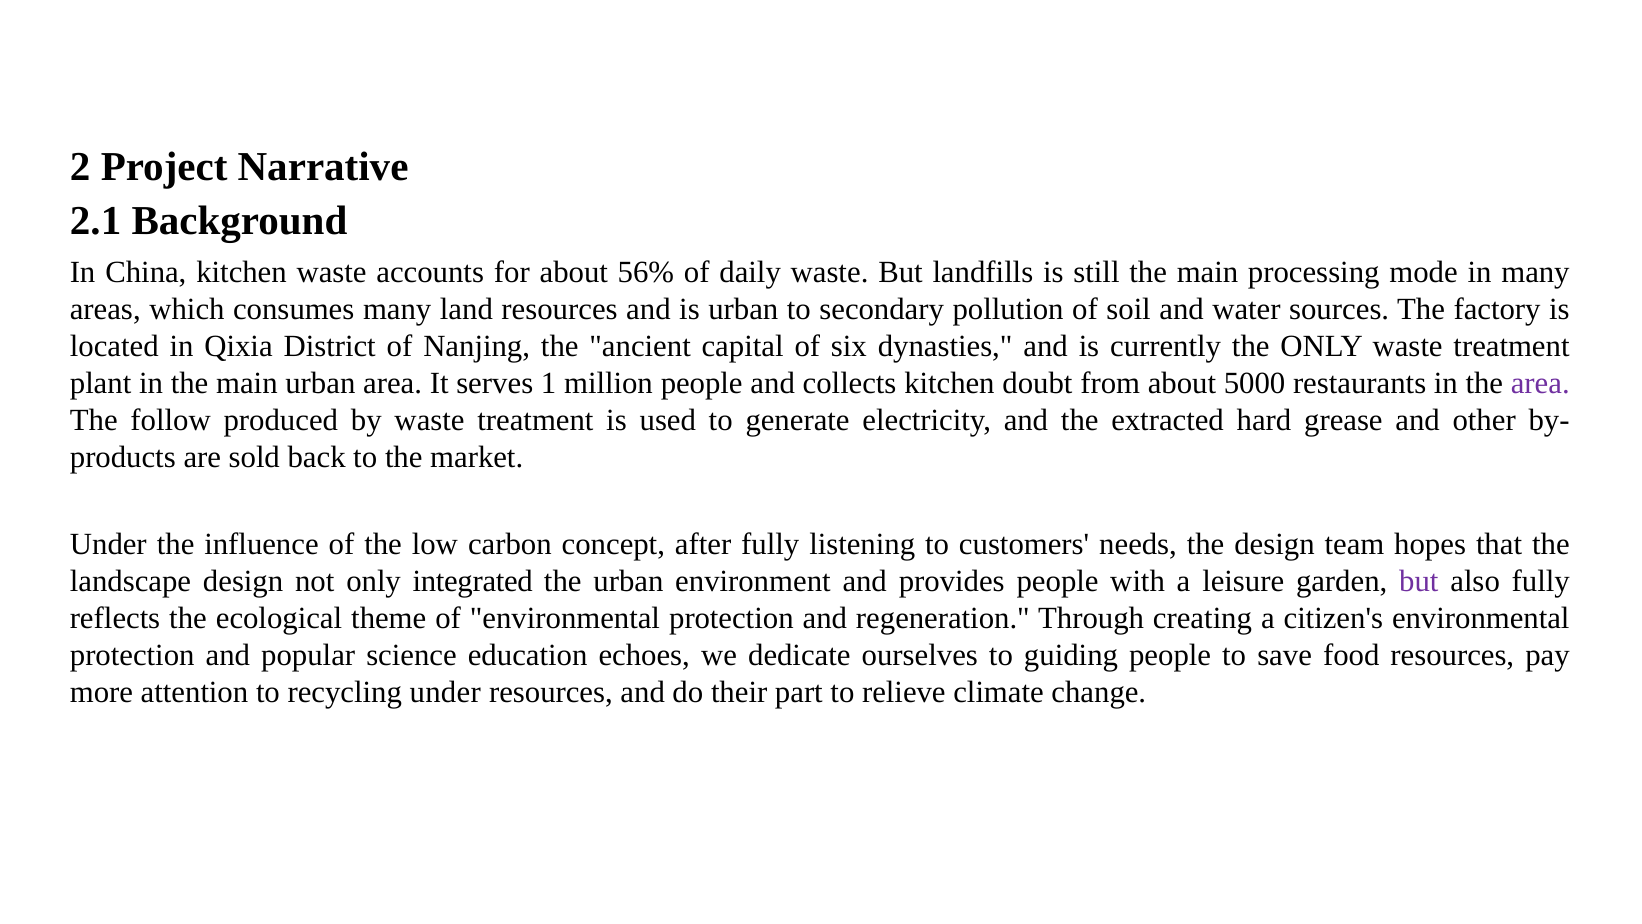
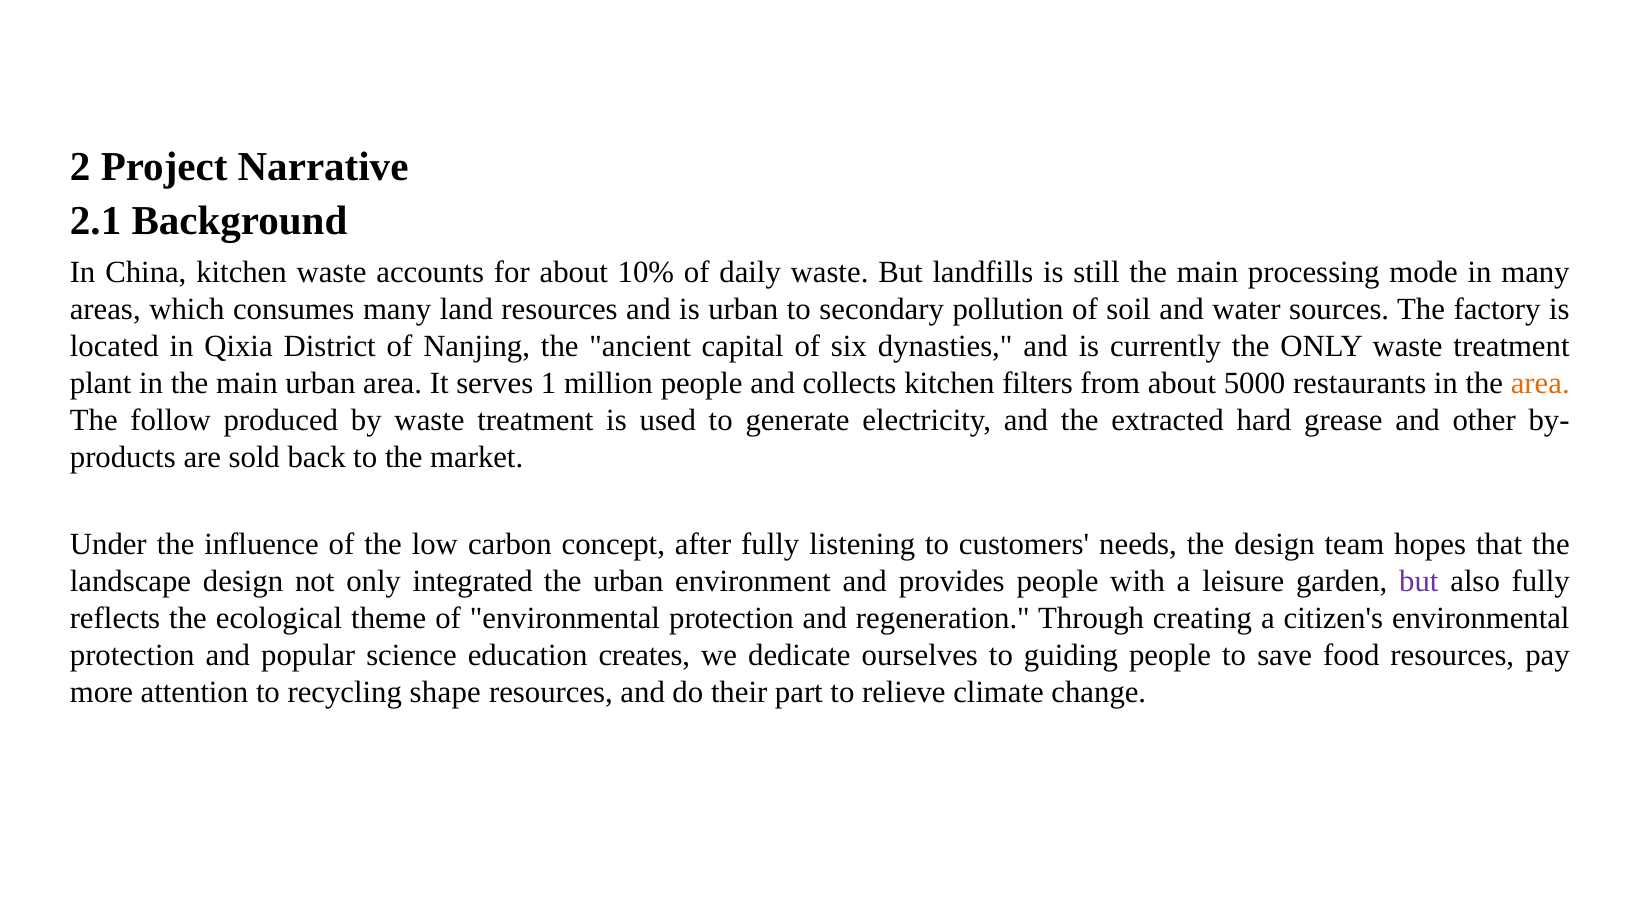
56%: 56% -> 10%
doubt: doubt -> filters
area at (1540, 383) colour: purple -> orange
echoes: echoes -> creates
recycling under: under -> shape
